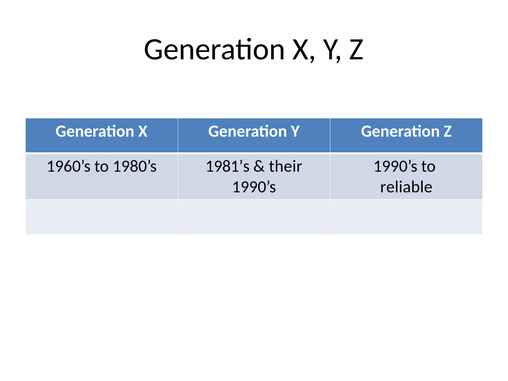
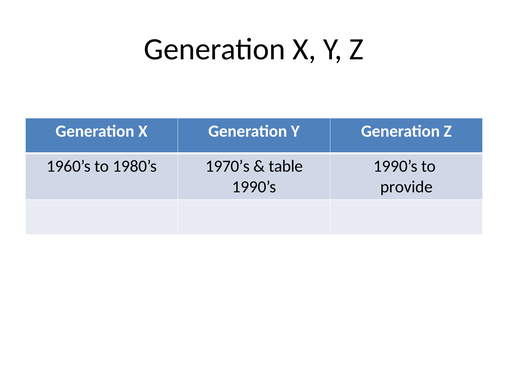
1981’s: 1981’s -> 1970’s
their: their -> table
reliable: reliable -> provide
